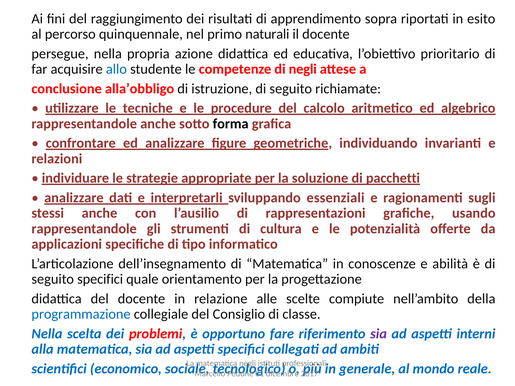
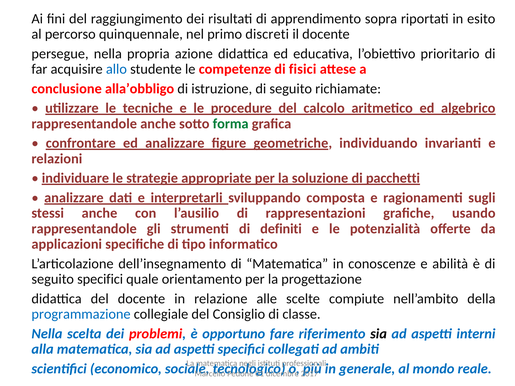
naturali: naturali -> discreti
di negli: negli -> fisici
forma colour: black -> green
essenziali: essenziali -> composta
cultura: cultura -> definiti
sia at (379, 334) colour: purple -> black
